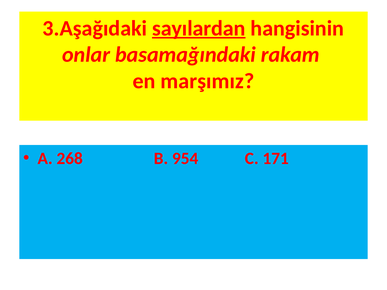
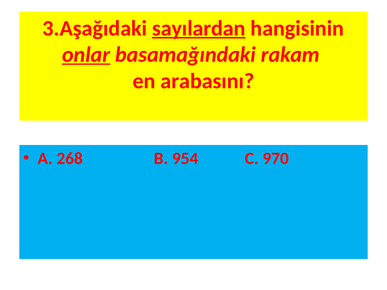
onlar underline: none -> present
marşımız: marşımız -> arabasını
171: 171 -> 970
